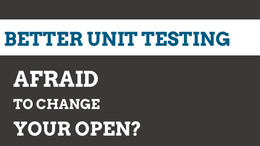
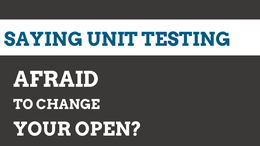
BETTER: BETTER -> SAYING
